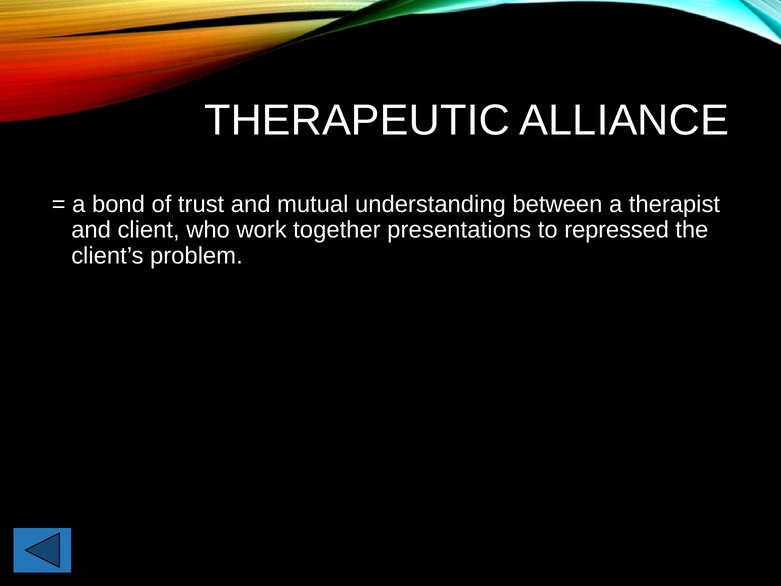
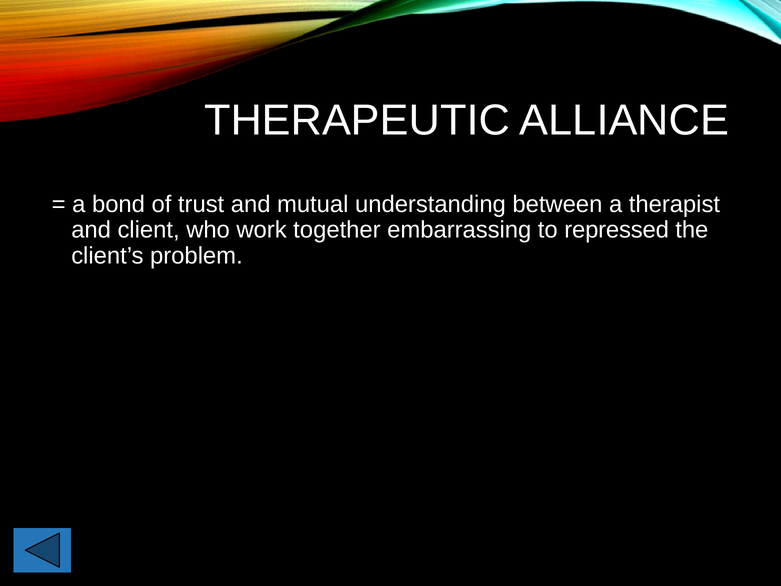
presentations: presentations -> embarrassing
